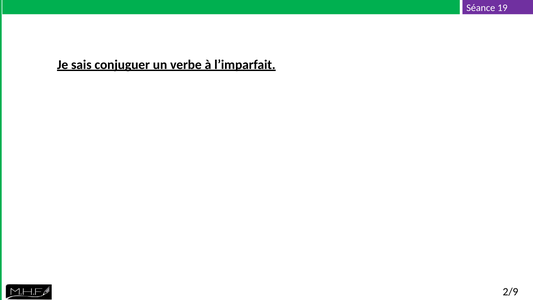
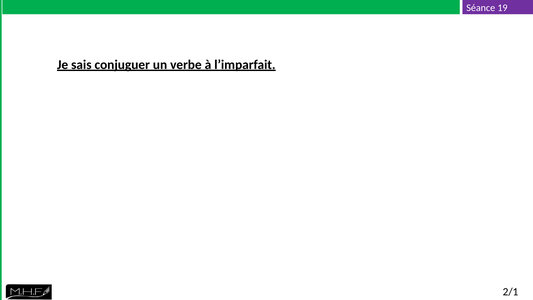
2/9: 2/9 -> 2/1
